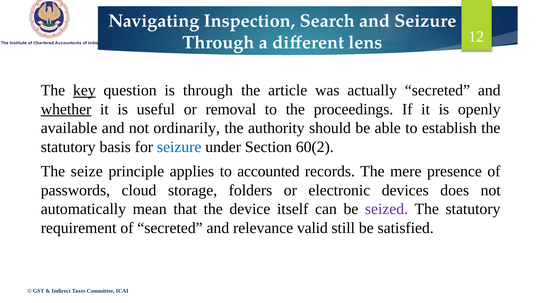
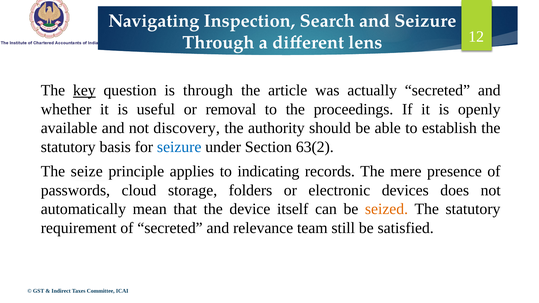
whether underline: present -> none
ordinarily: ordinarily -> discovery
60(2: 60(2 -> 63(2
accounted: accounted -> indicating
seized colour: purple -> orange
valid: valid -> team
